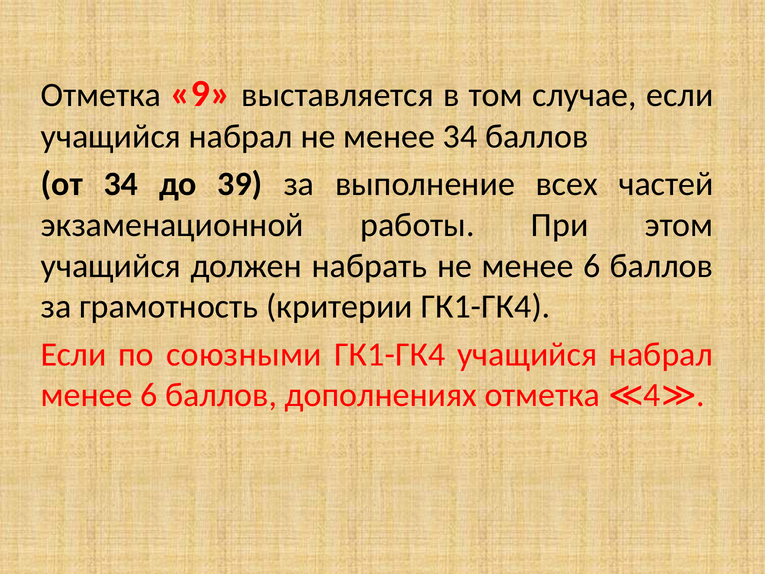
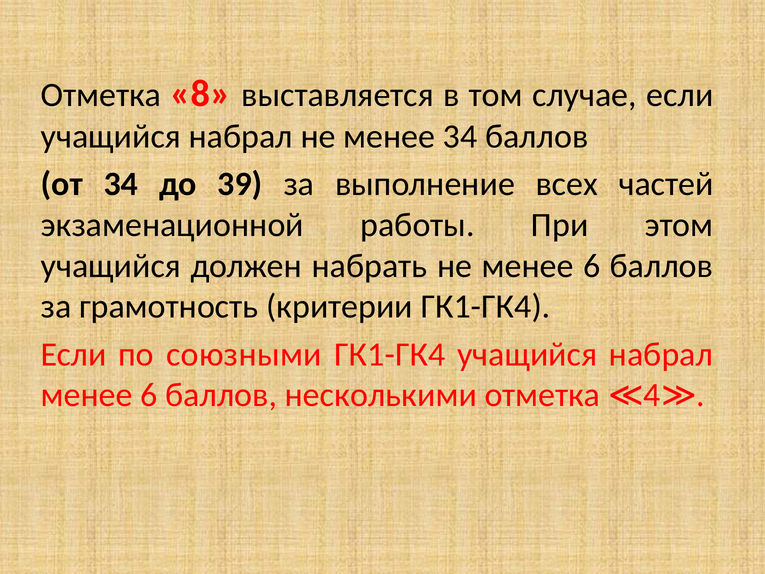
9: 9 -> 8
дополнениях: дополнениях -> несколькими
